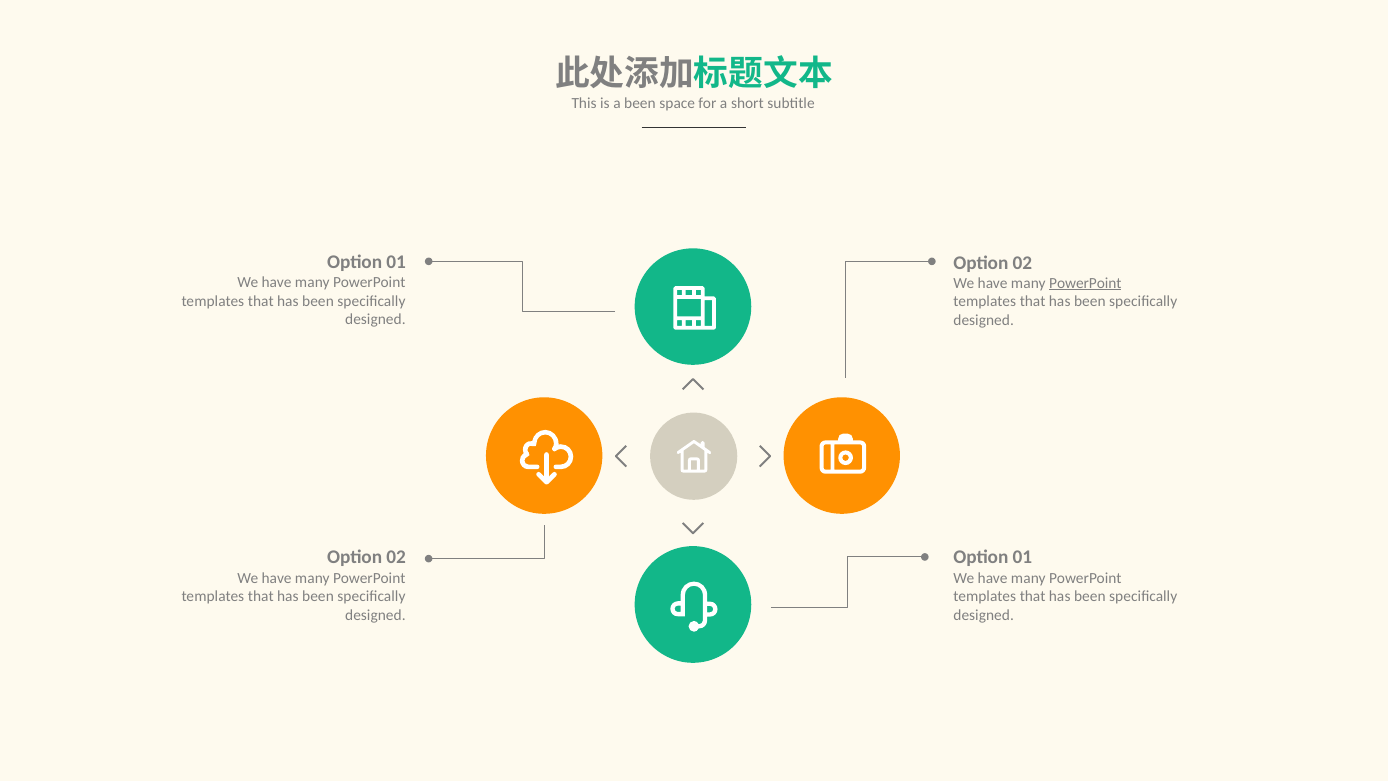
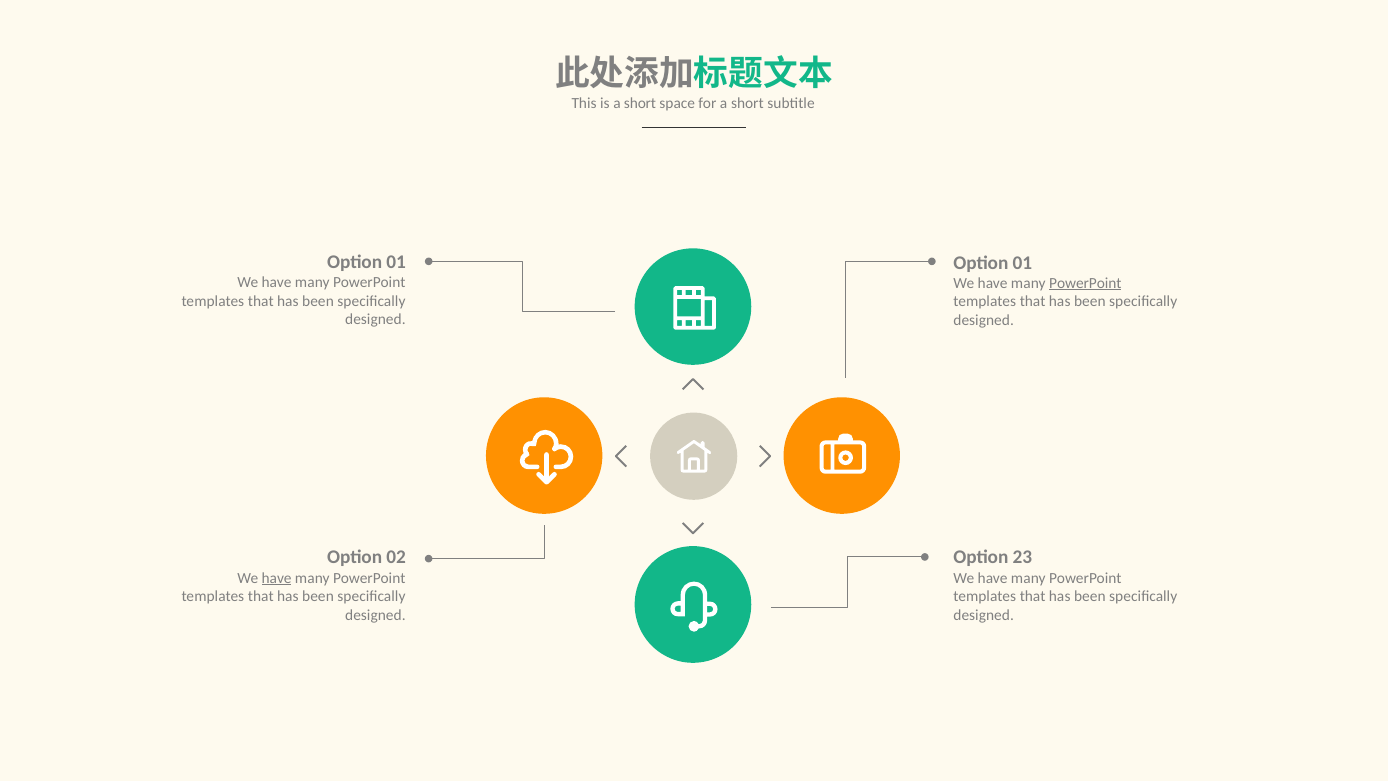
is a been: been -> short
02 at (1022, 263): 02 -> 01
01 at (1022, 557): 01 -> 23
have at (277, 578) underline: none -> present
